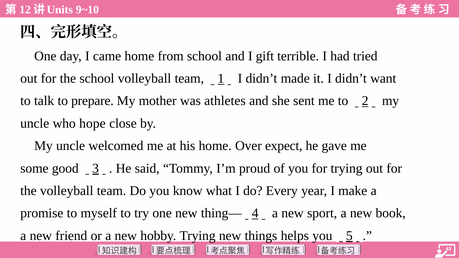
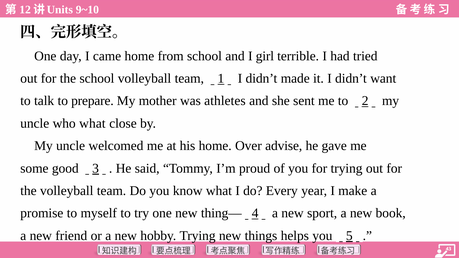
gift: gift -> girl
who hope: hope -> what
expect: expect -> advise
